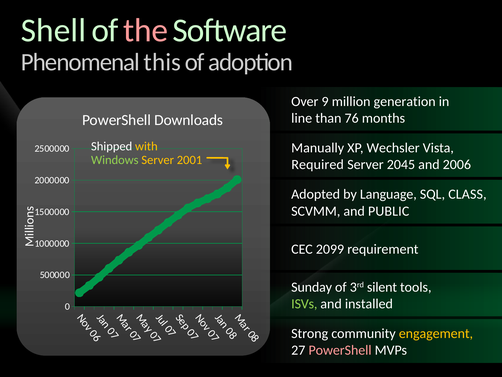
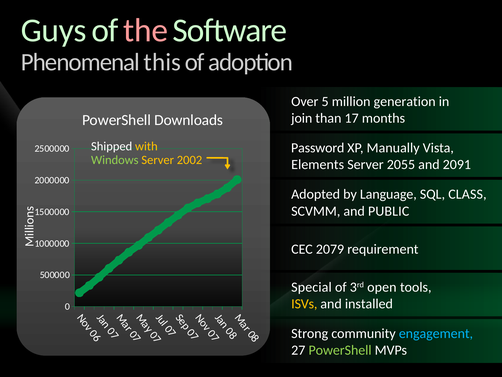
Shell: Shell -> Guys
9: 9 -> 5
line: line -> join
76: 76 -> 17
Manually: Manually -> Password
Wechsler: Wechsler -> Manually
2001: 2001 -> 2002
Required: Required -> Elements
2045: 2045 -> 2055
2006: 2006 -> 2091
2099: 2099 -> 2079
Sunday: Sunday -> Special
silent: silent -> open
ISVs colour: light green -> yellow
engagement colour: yellow -> light blue
PowerShell at (340, 350) colour: pink -> light green
